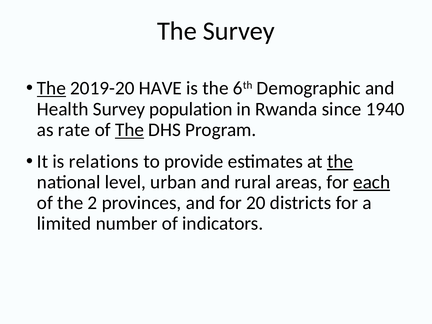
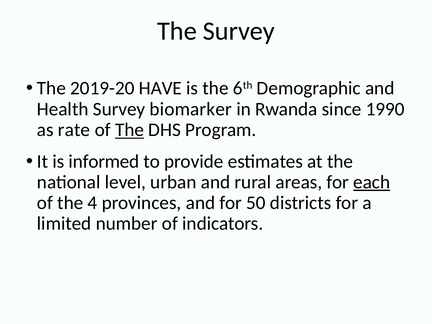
The at (51, 88) underline: present -> none
population: population -> biomarker
1940: 1940 -> 1990
relations: relations -> informed
the at (340, 161) underline: present -> none
2: 2 -> 4
20: 20 -> 50
